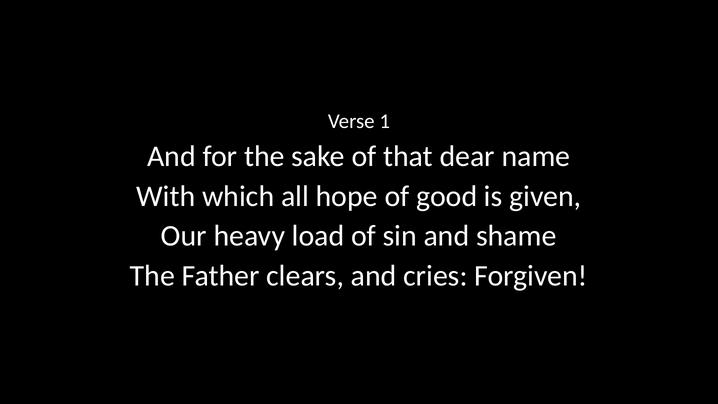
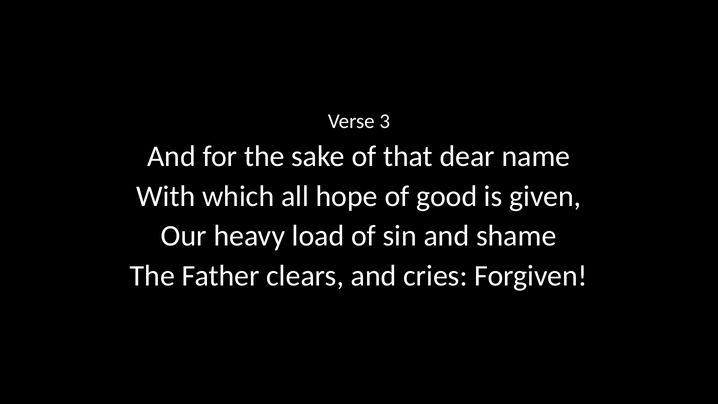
1: 1 -> 3
